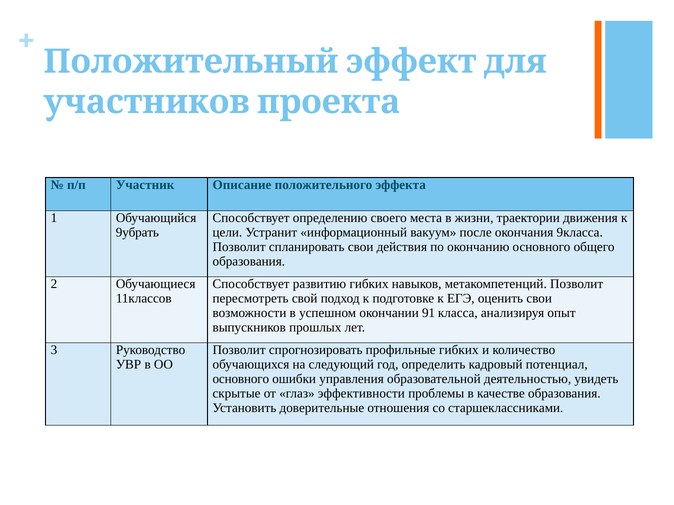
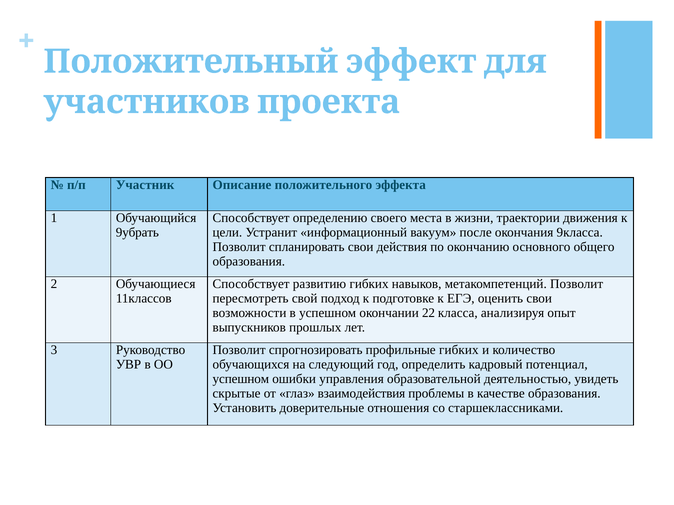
91: 91 -> 22
основного at (241, 379): основного -> успешном
эффективности: эффективности -> взаимодействия
